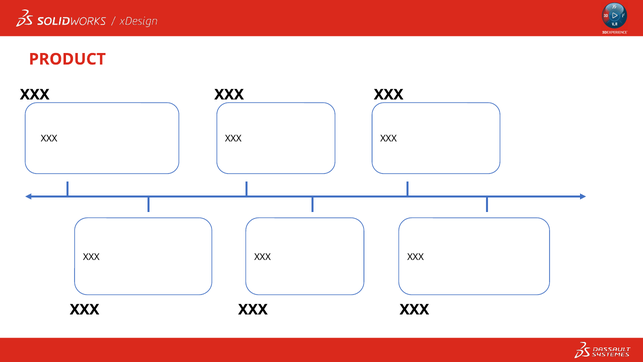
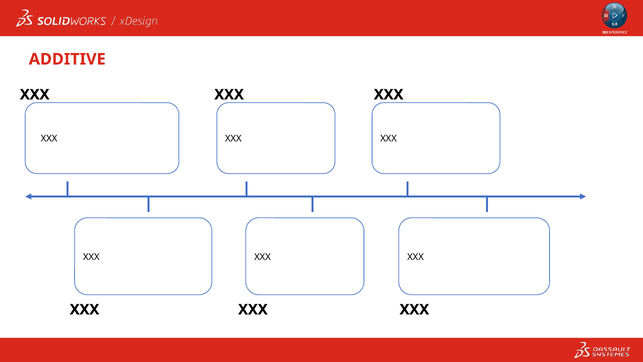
PRODUCT: PRODUCT -> ADDITIVE
